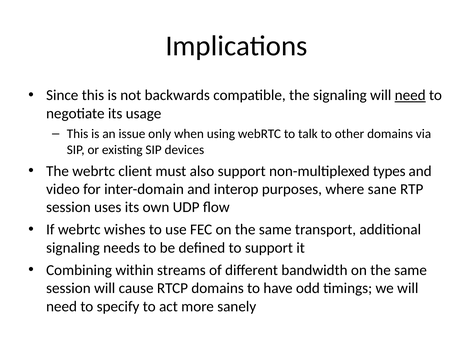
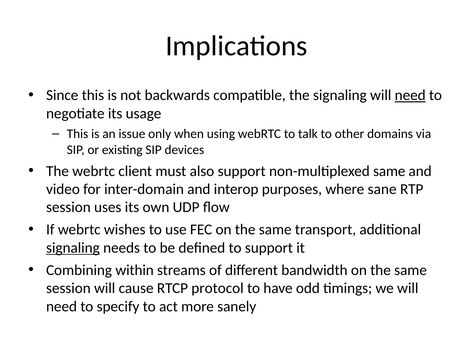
non-multiplexed types: types -> same
signaling at (73, 248) underline: none -> present
RTCP domains: domains -> protocol
